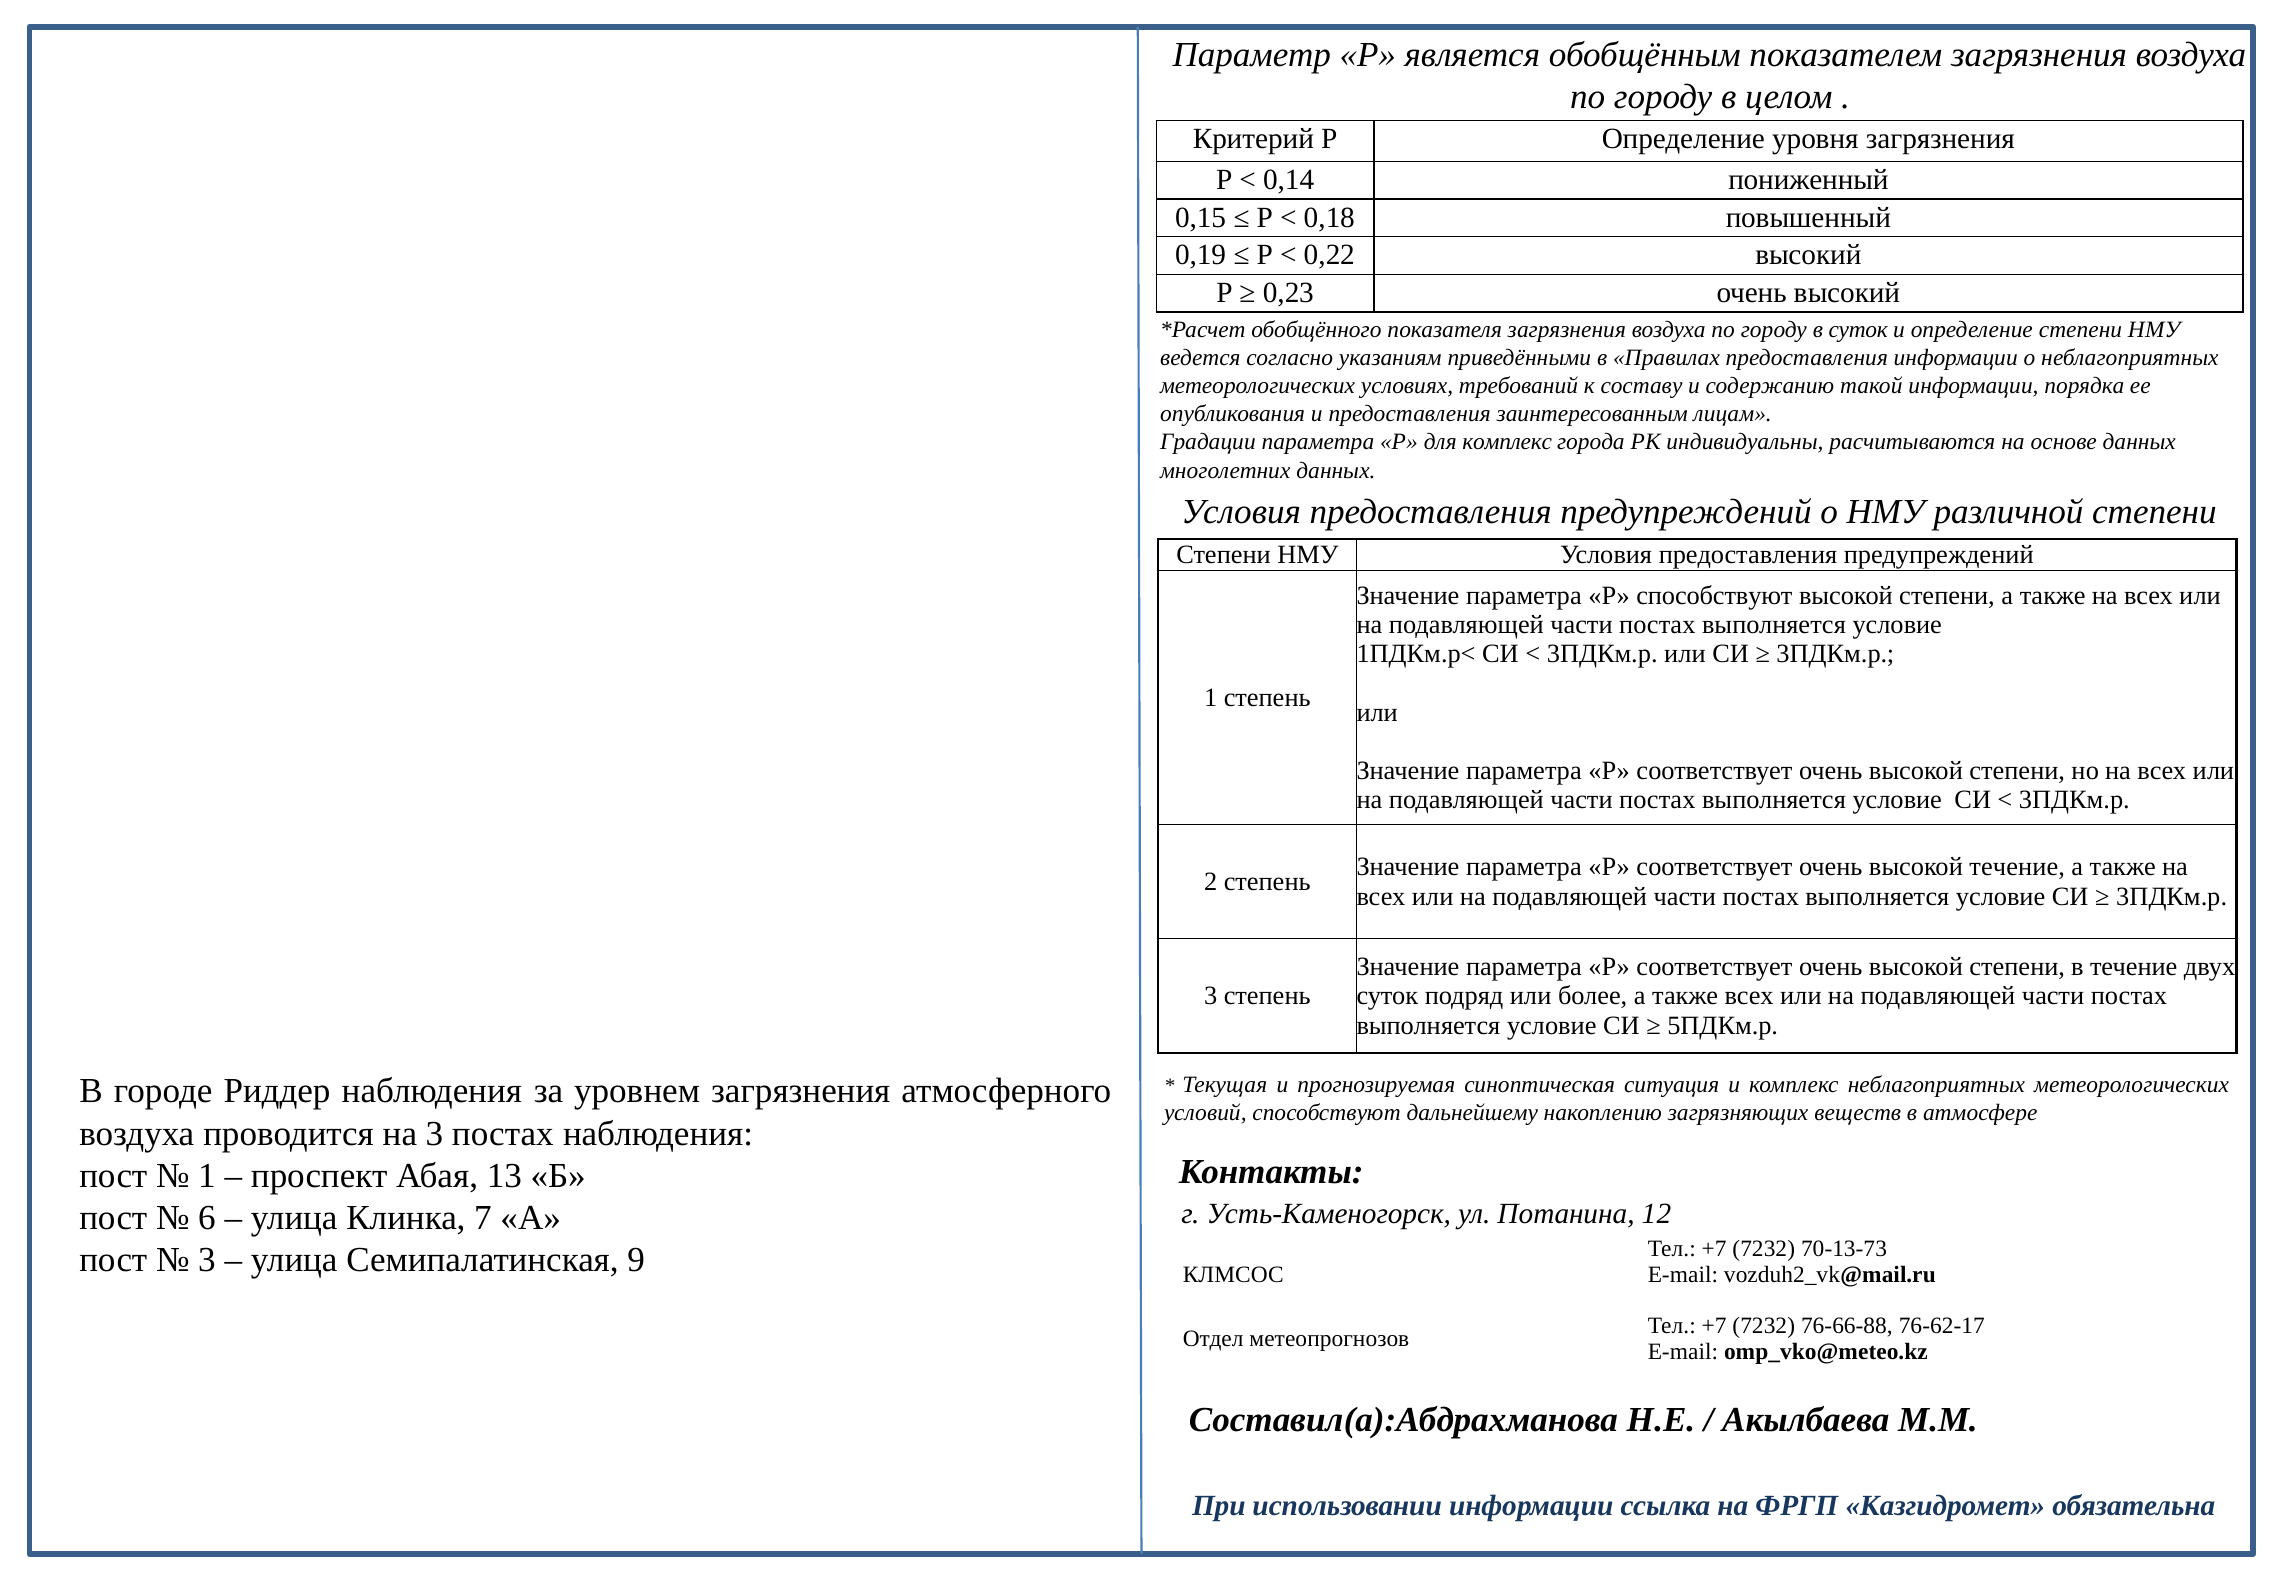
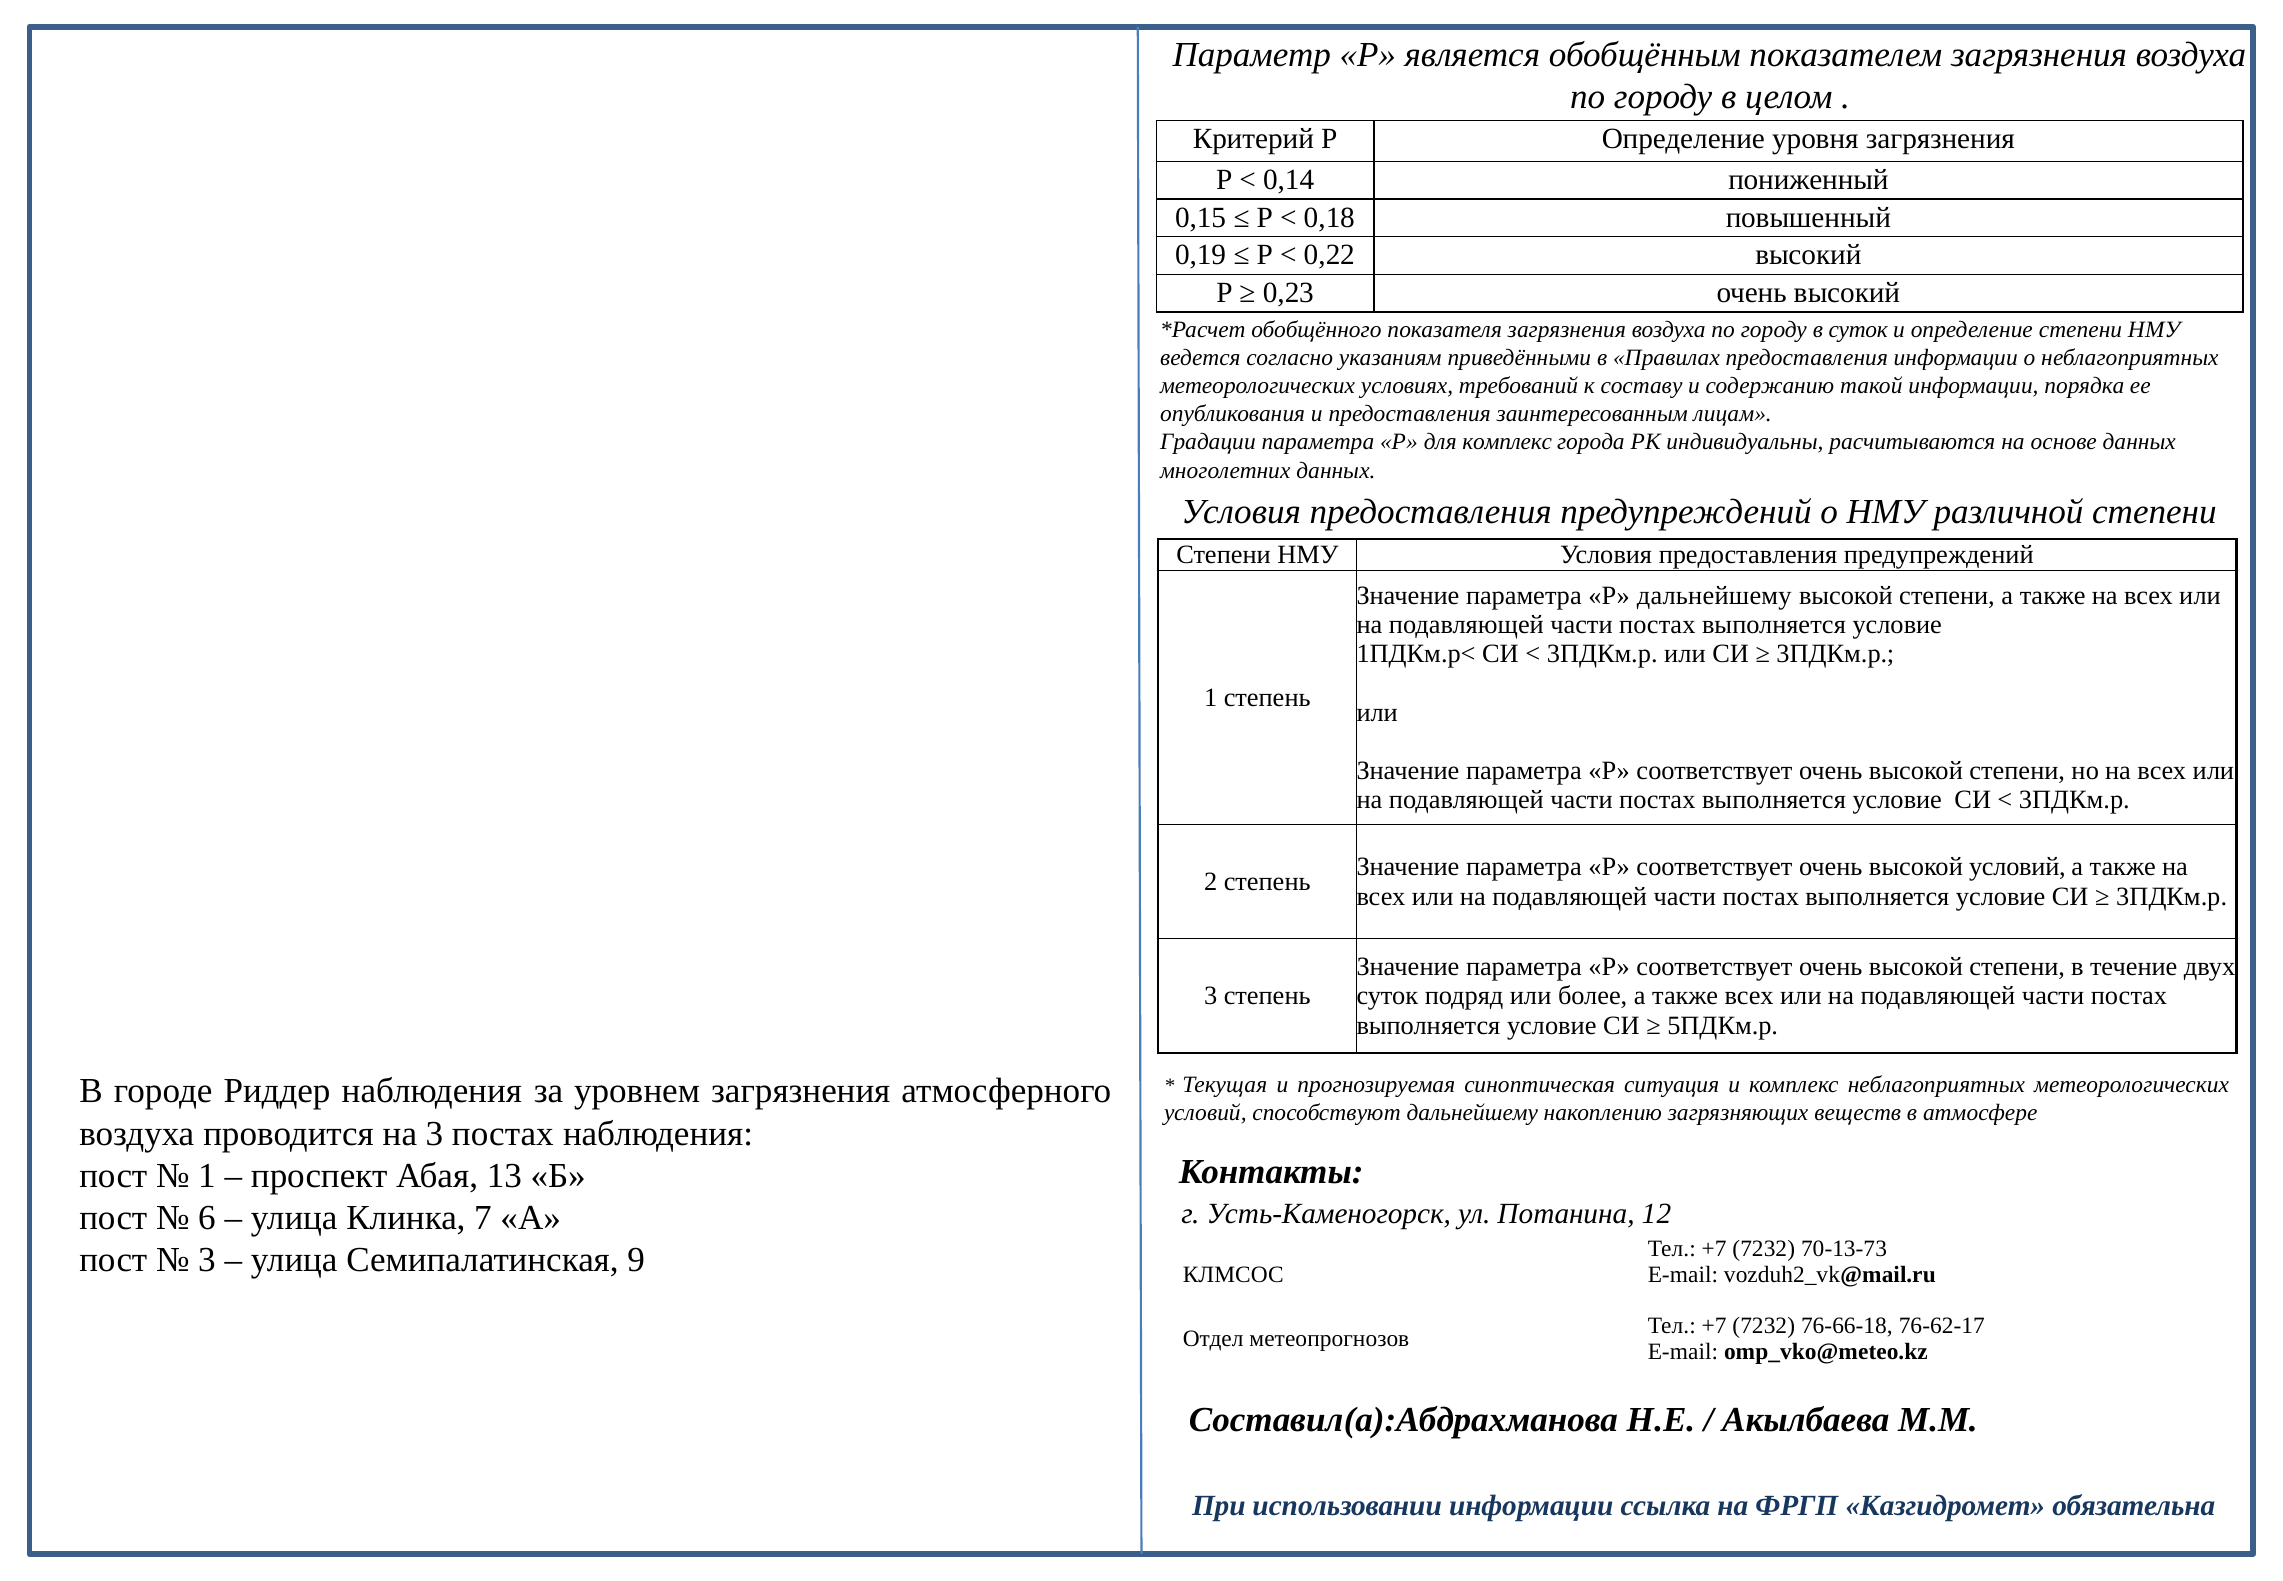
Р способствуют: способствуют -> дальнейшему
высокой течение: течение -> условий
76-66-88: 76-66-88 -> 76-66-18
